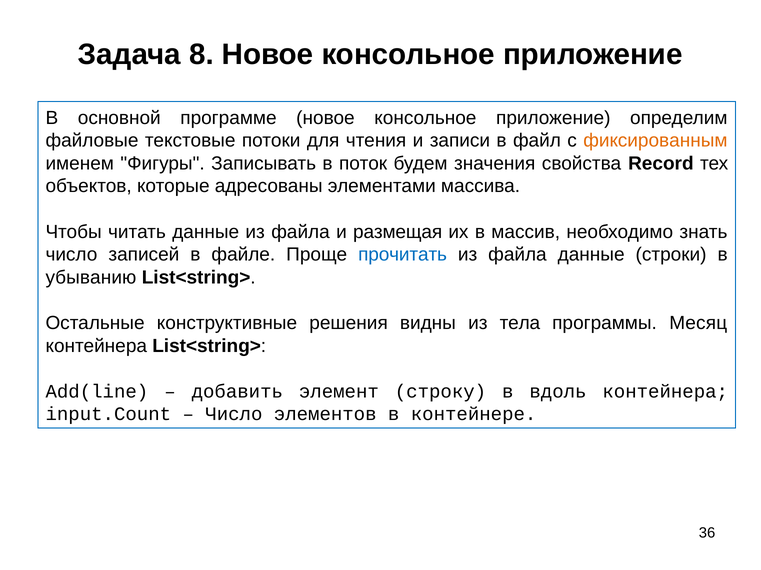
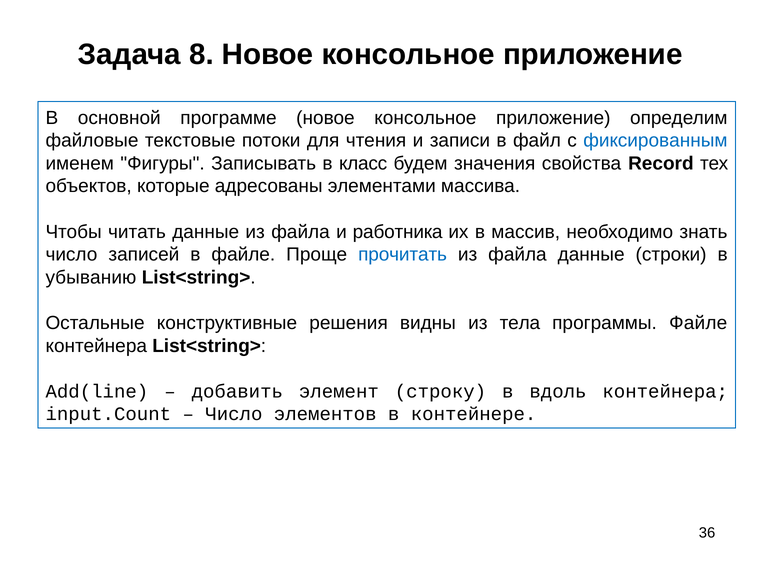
фиксированным colour: orange -> blue
поток: поток -> класс
размещая: размещая -> работника
программы Месяц: Месяц -> Файле
